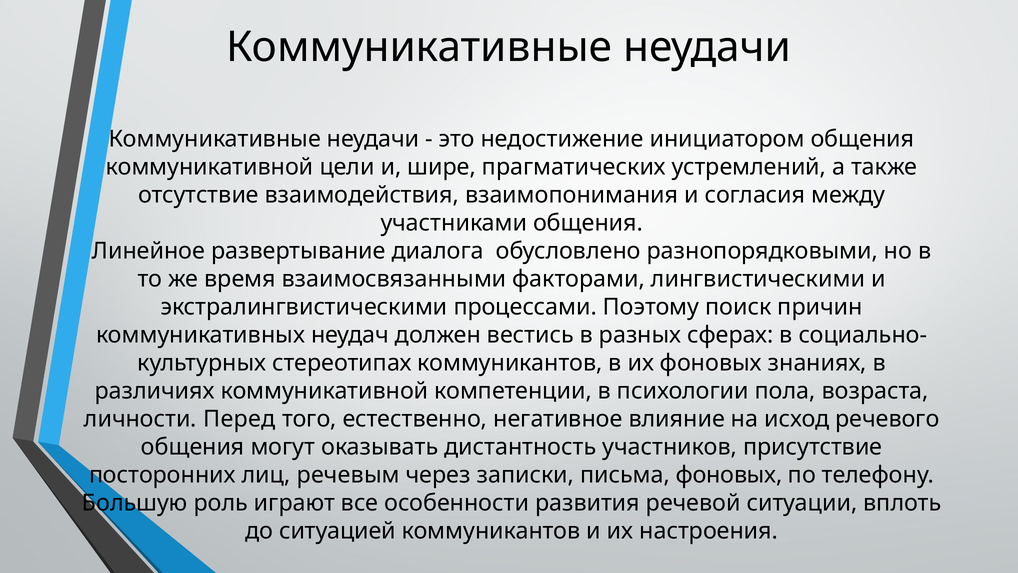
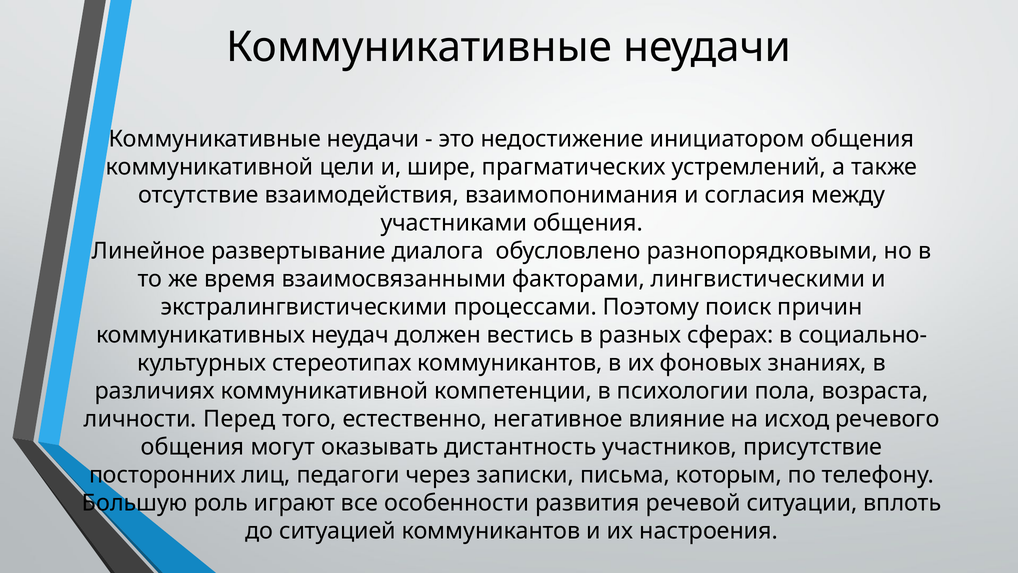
речевым: речевым -> педагоги
письма фоновых: фоновых -> которым
